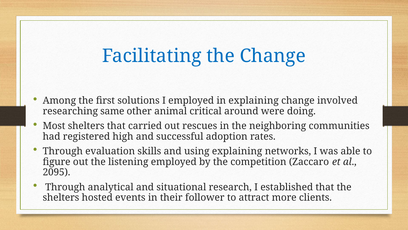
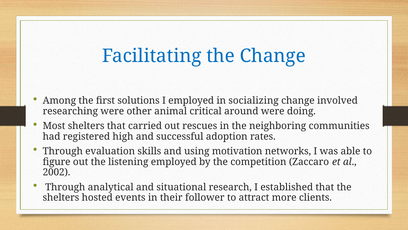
in explaining: explaining -> socializing
researching same: same -> were
using explaining: explaining -> motivation
2095: 2095 -> 2002
